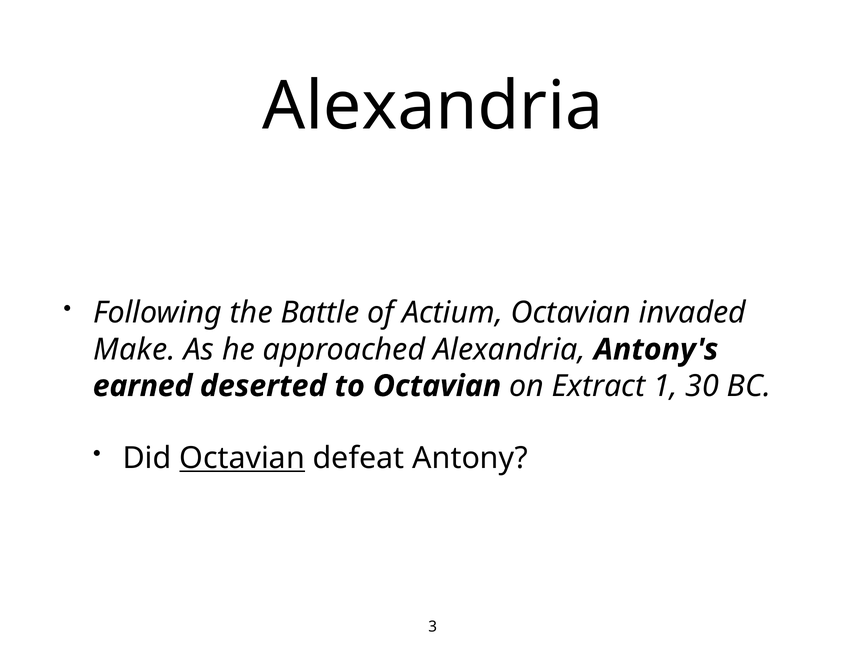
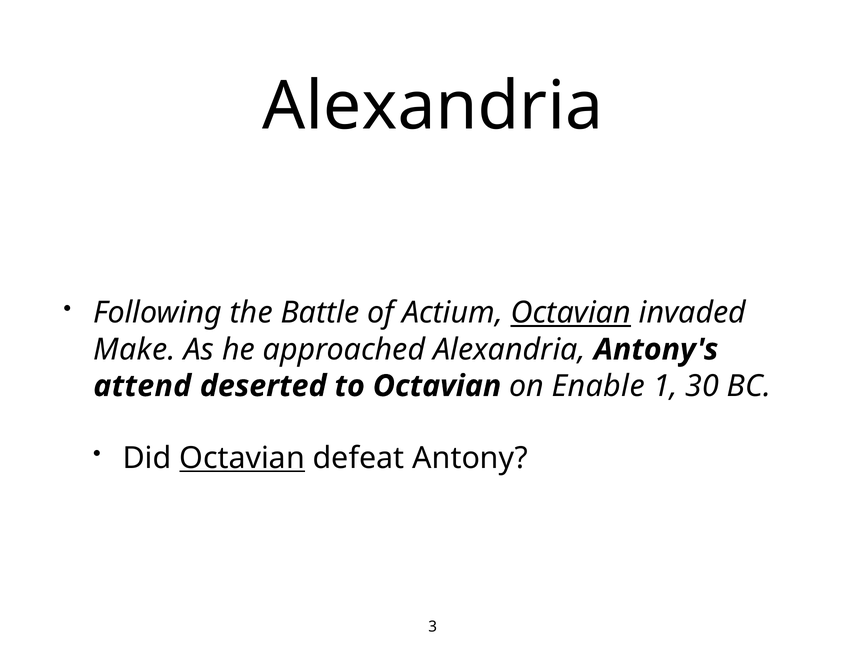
Octavian at (571, 313) underline: none -> present
earned: earned -> attend
Extract: Extract -> Enable
